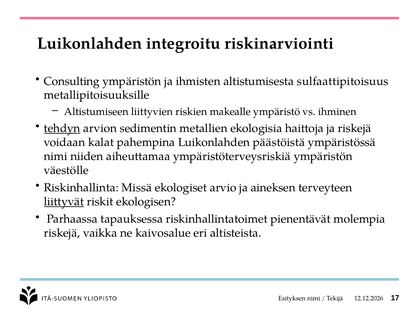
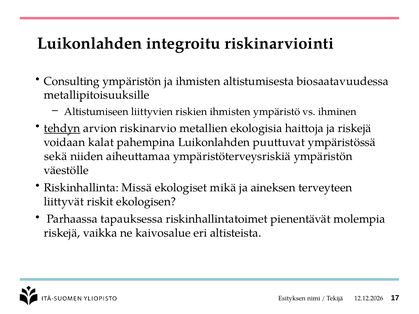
sulfaattipitoisuus: sulfaattipitoisuus -> biosaatavuudessa
riskien makealle: makealle -> ihmisten
sedimentin: sedimentin -> riskinarvio
päästöistä: päästöistä -> puuttuvat
nimi at (56, 156): nimi -> sekä
arvio: arvio -> mikä
liittyvät underline: present -> none
